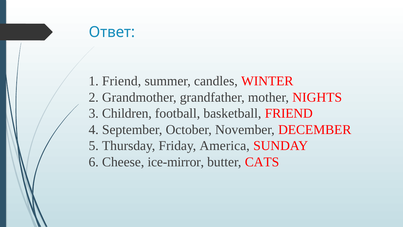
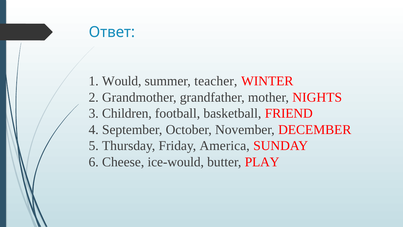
1 Friend: Friend -> Would
candles: candles -> teacher
ice-mirror: ice-mirror -> ice-would
CATS: CATS -> PLAY
